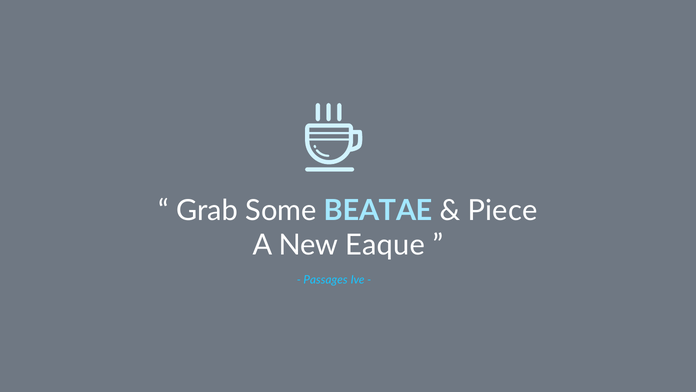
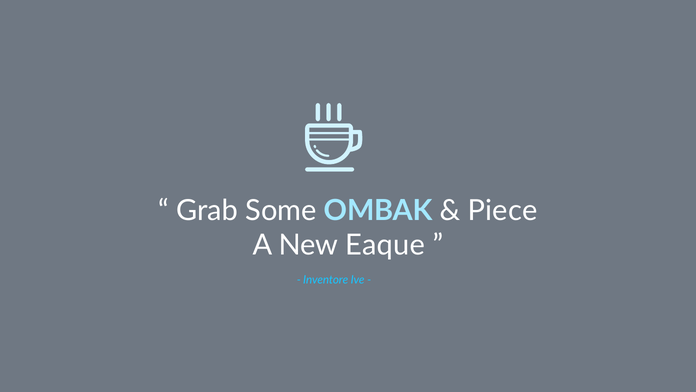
BEATAE: BEATAE -> OMBAK
Passages: Passages -> Inventore
